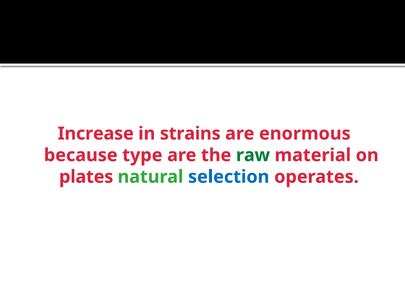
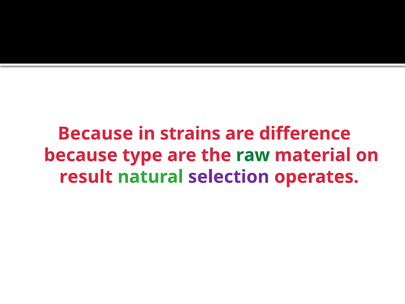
Increase at (96, 133): Increase -> Because
enormous: enormous -> difference
plates: plates -> result
selection colour: blue -> purple
